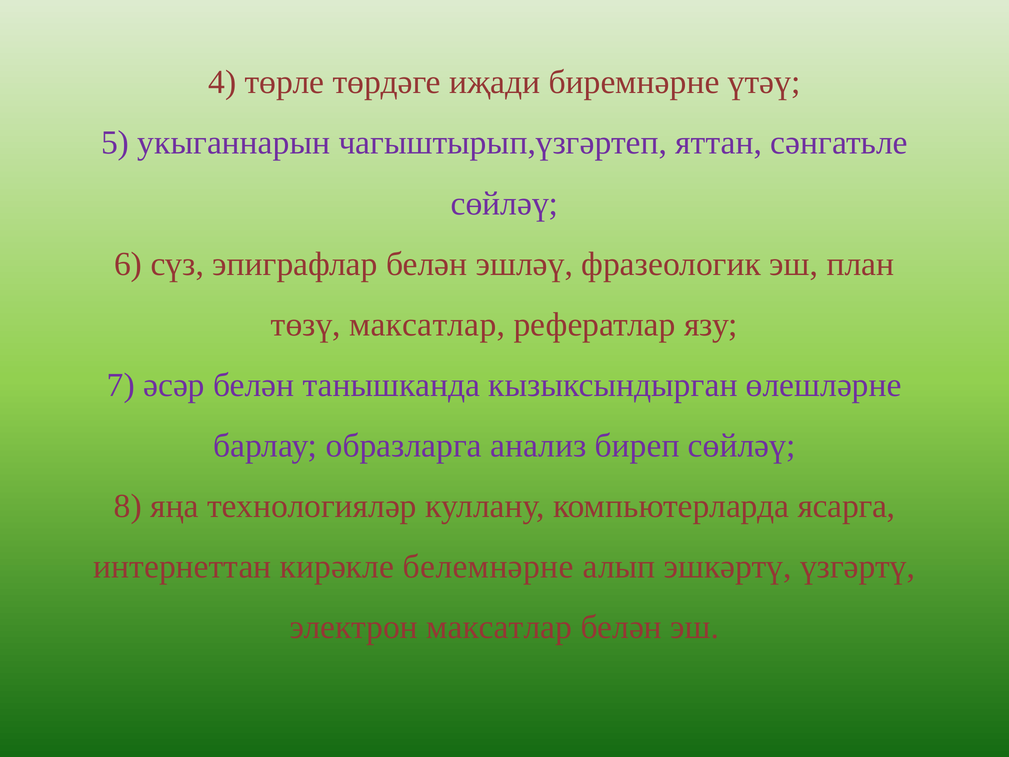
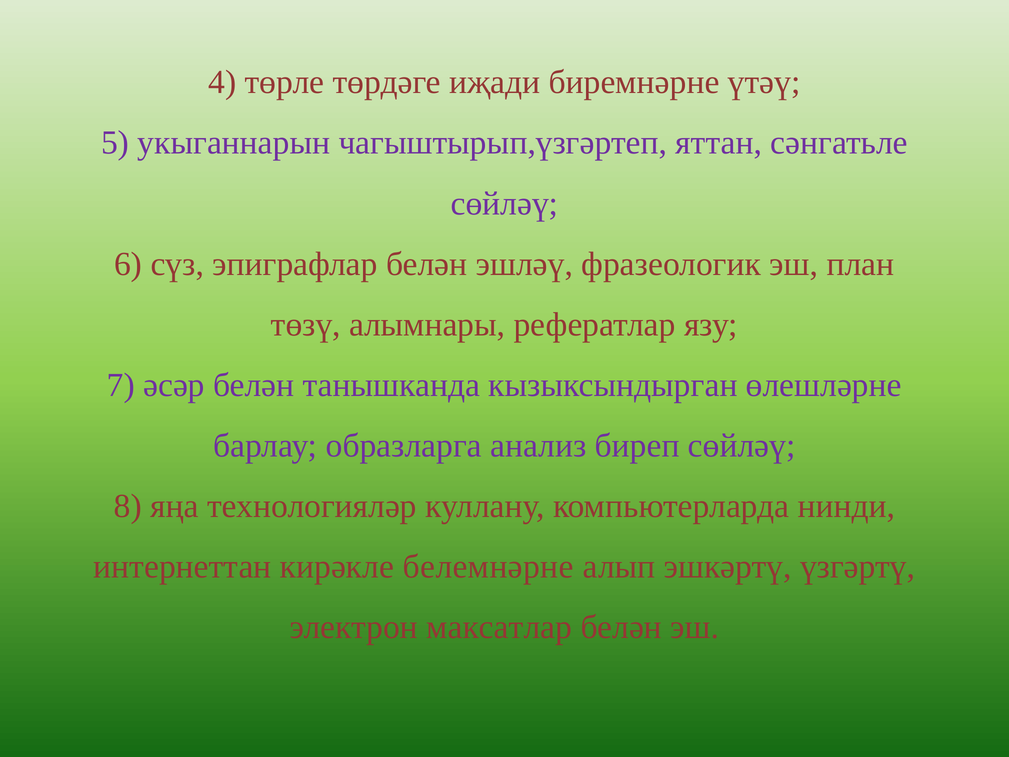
төзү максатлар: максатлар -> алымнары
ясарга: ясарга -> нинди
